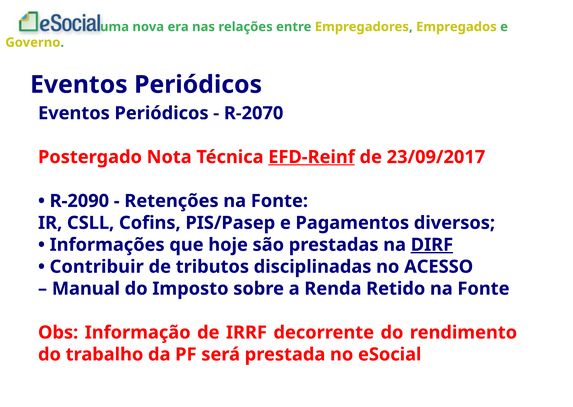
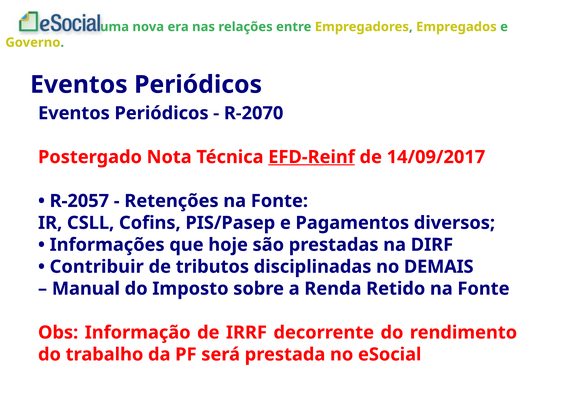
23/09/2017: 23/09/2017 -> 14/09/2017
R-2090: R-2090 -> R-2057
DIRF underline: present -> none
ACESSO: ACESSO -> DEMAIS
